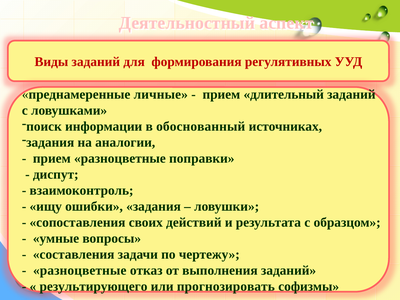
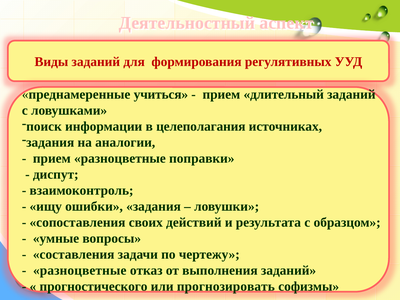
личные: личные -> учиться
обоснованный: обоснованный -> целеполагания
результирующего: результирующего -> прогностического
